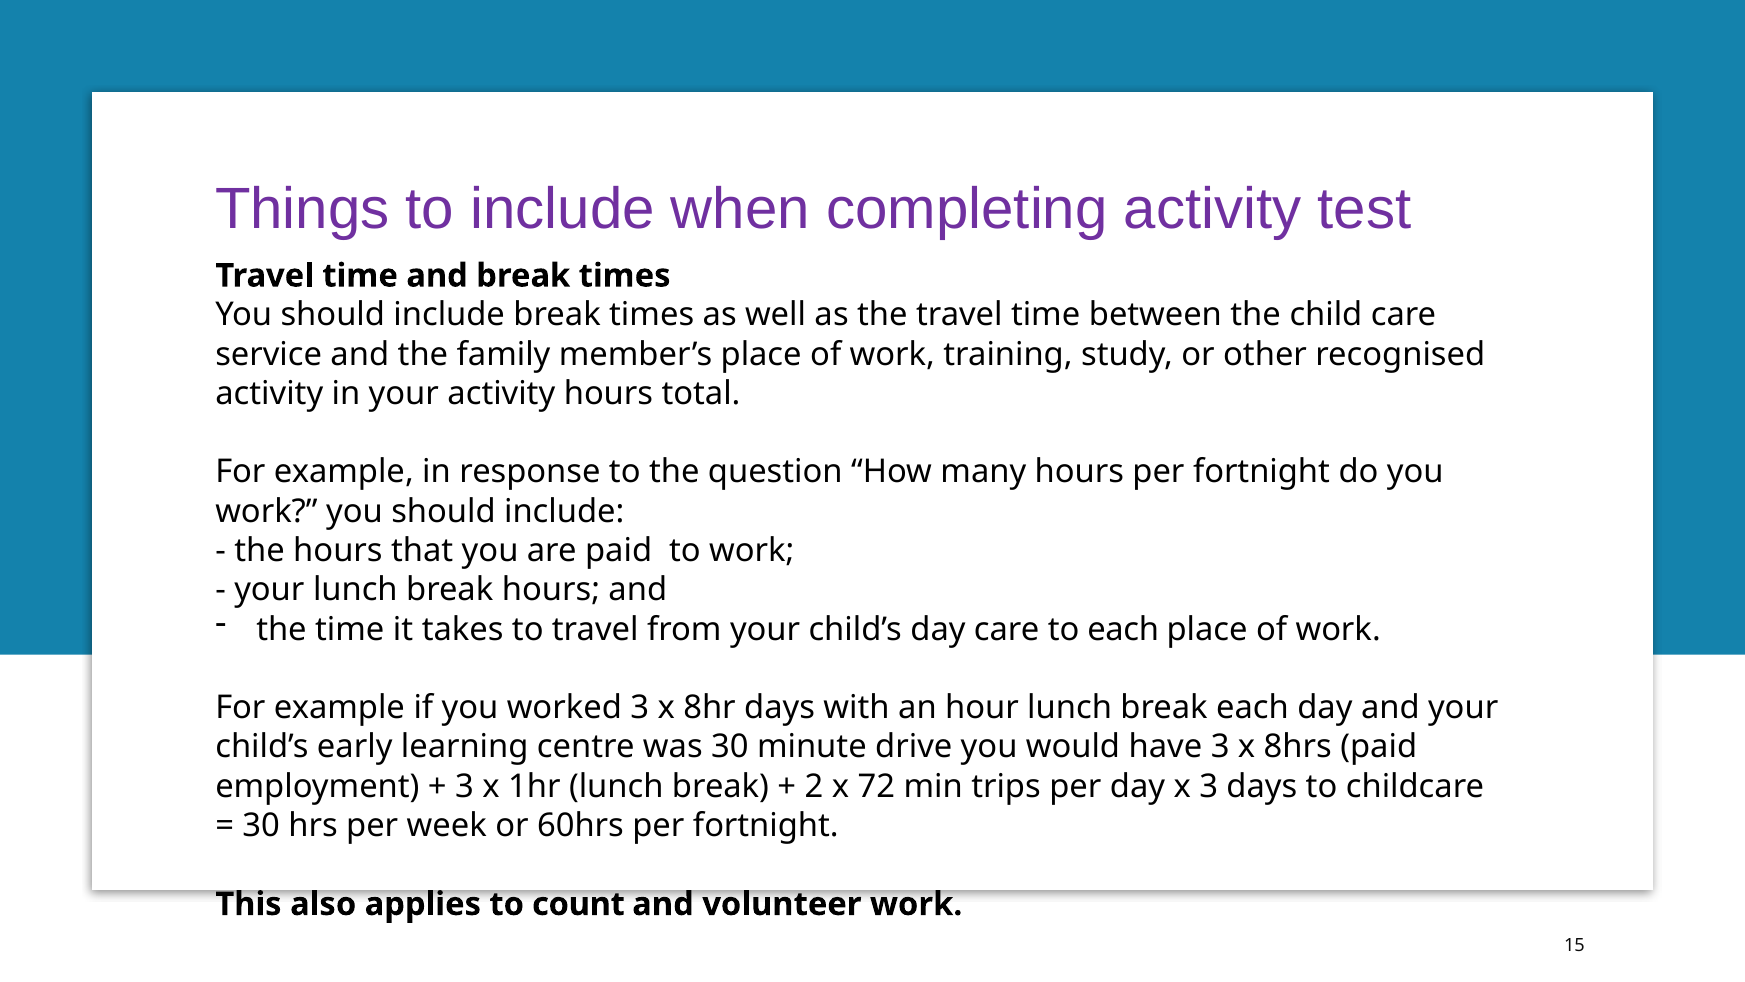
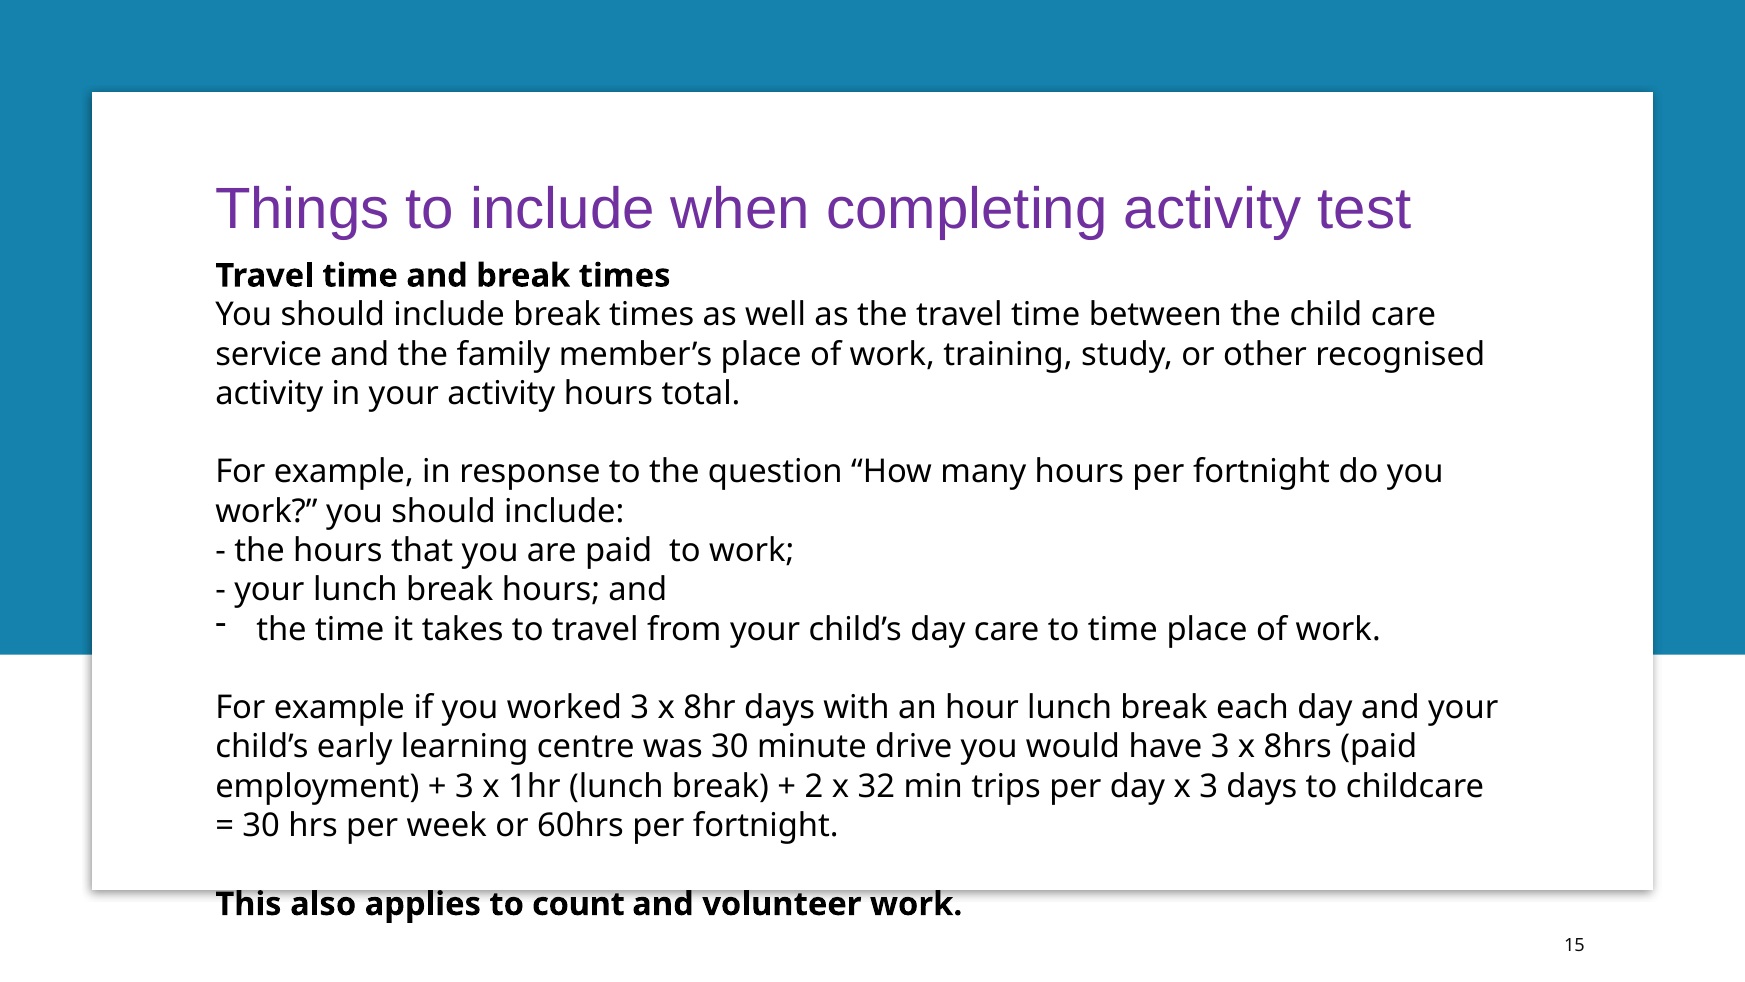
to each: each -> time
72: 72 -> 32
